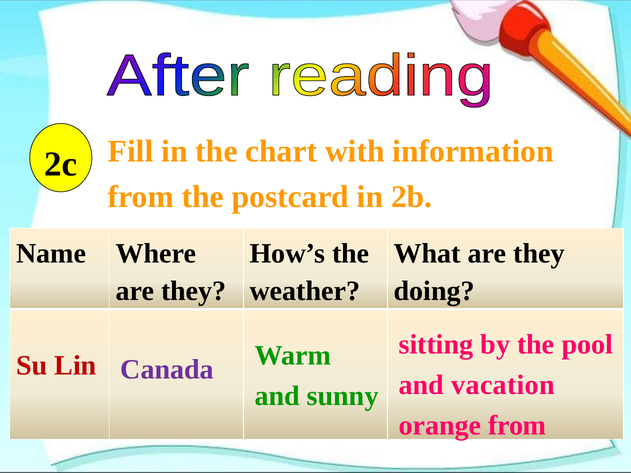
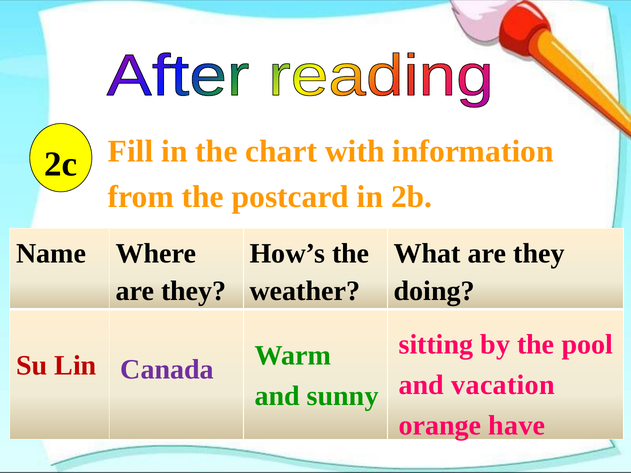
orange from: from -> have
